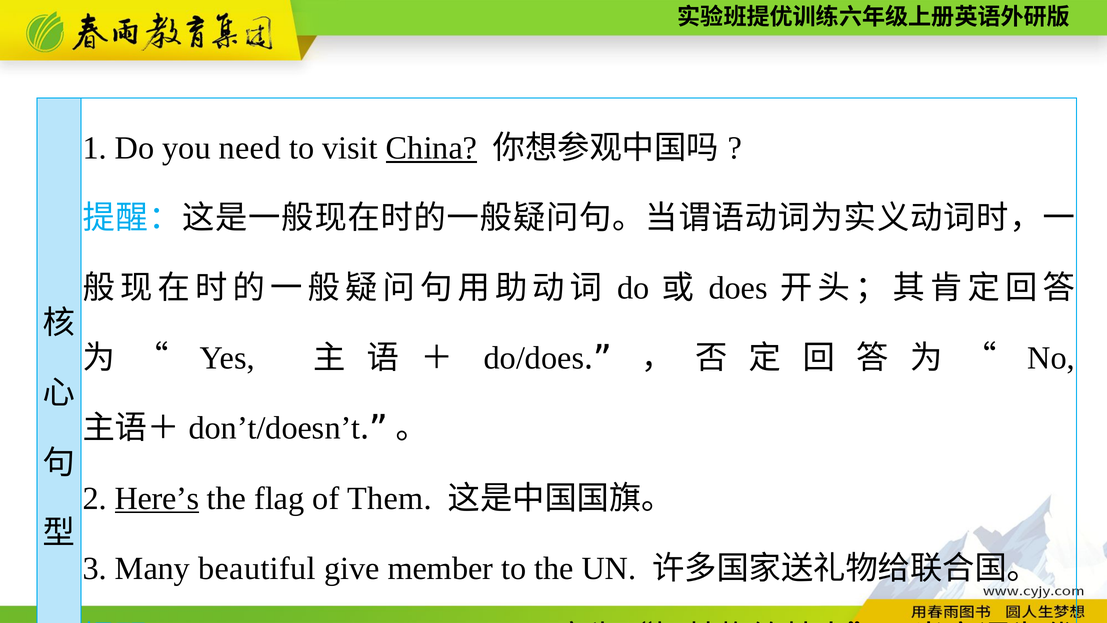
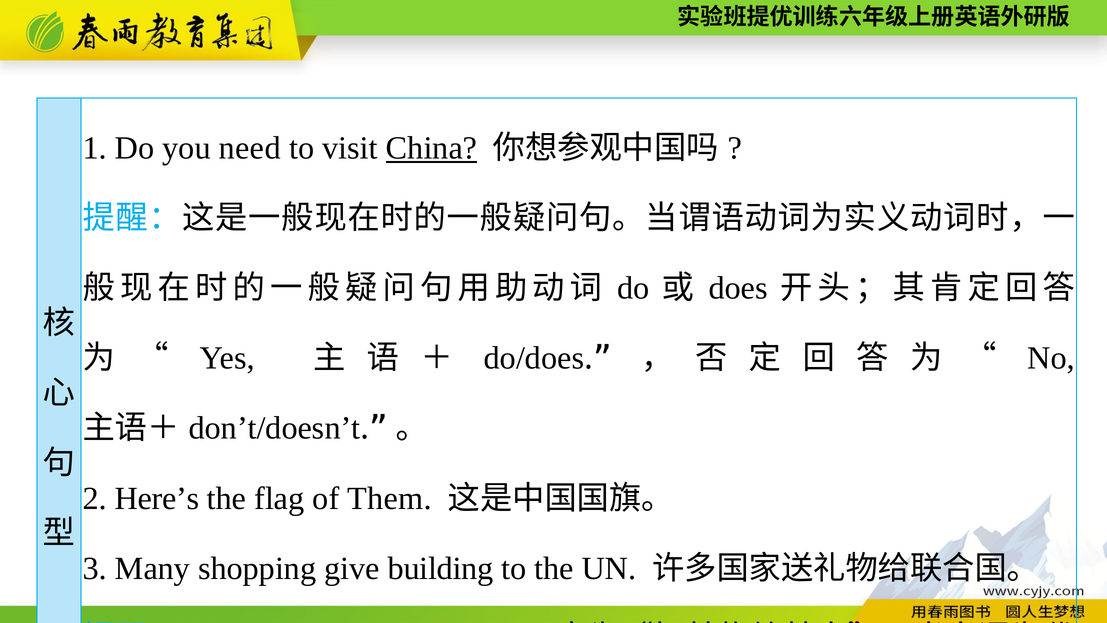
Here’s underline: present -> none
beautiful: beautiful -> shopping
member: member -> building
